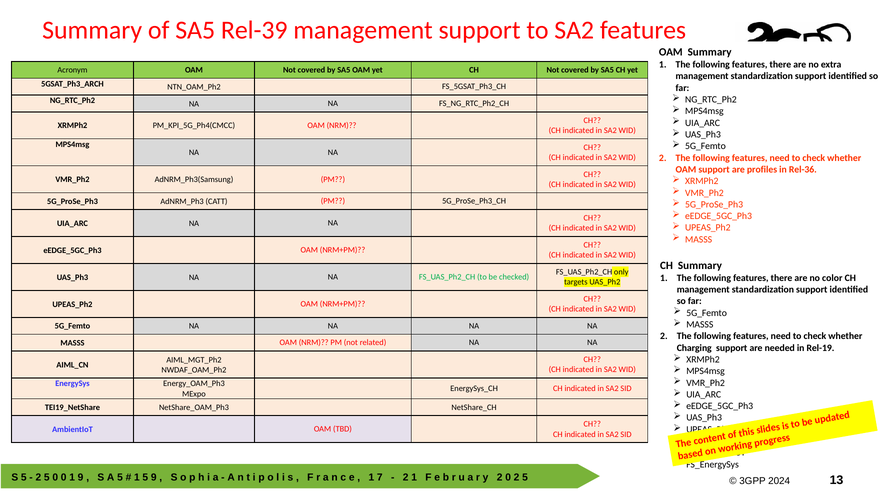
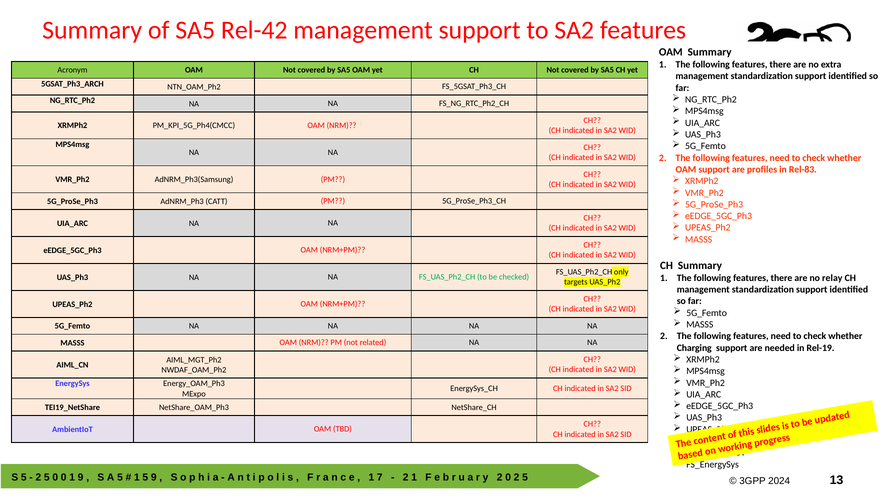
Rel-39: Rel-39 -> Rel-42
Rel-36: Rel-36 -> Rel-83
color: color -> relay
